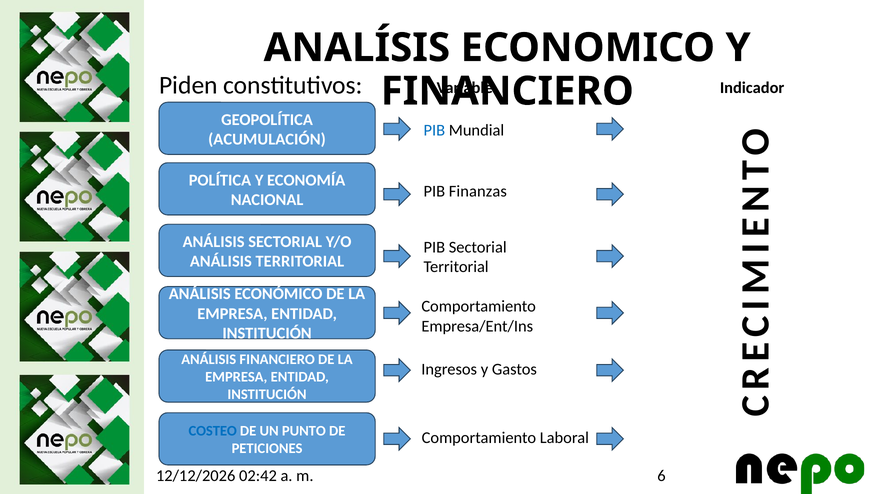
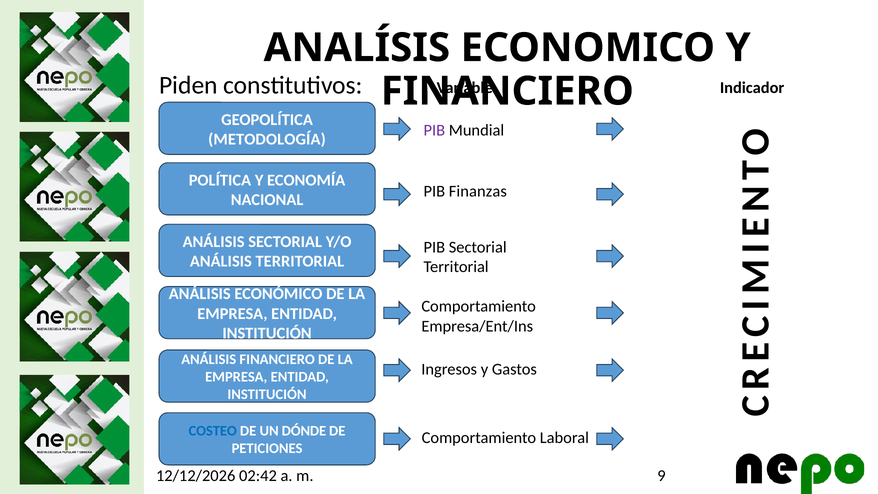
PIB at (434, 130) colour: blue -> purple
ACUMULACIÓN: ACUMULACIÓN -> METODOLOGÍA
PUNTO: PUNTO -> DÓNDE
6: 6 -> 9
